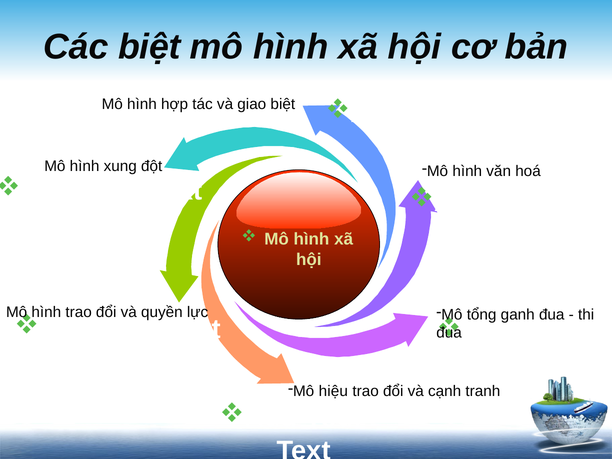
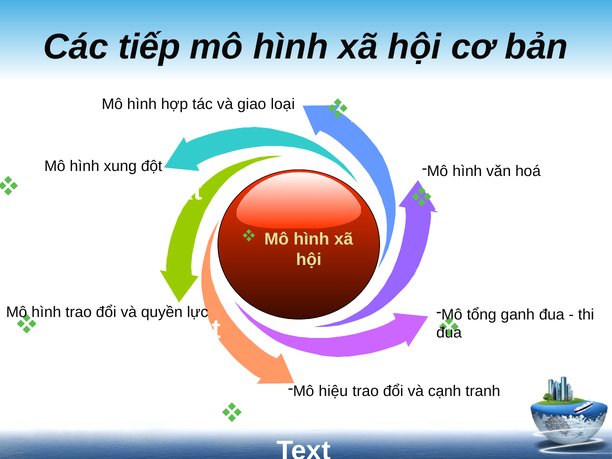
Các biệt: biệt -> tiếp
giao biệt: biệt -> loại
